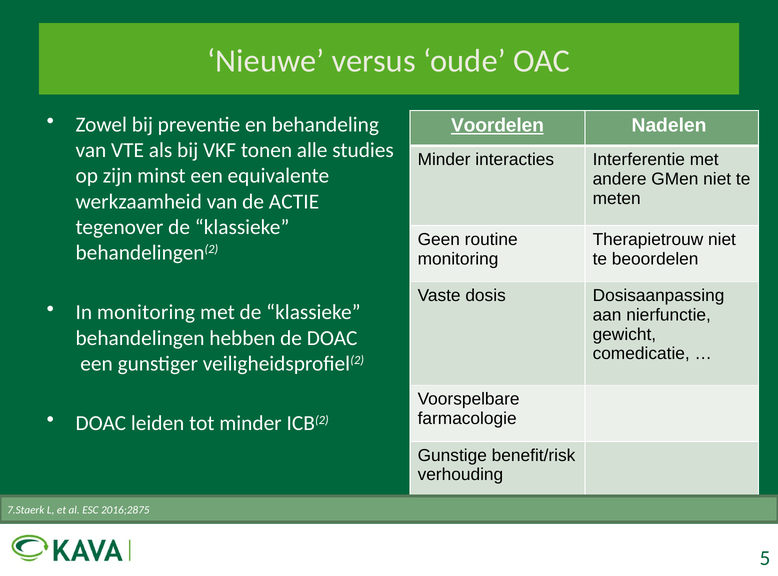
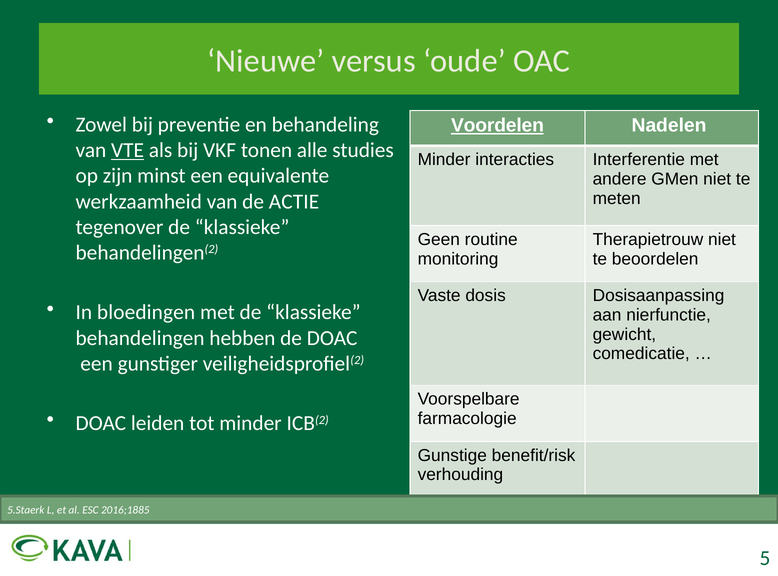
VTE underline: none -> present
In monitoring: monitoring -> bloedingen
7.Staerk: 7.Staerk -> 5.Staerk
2016;2875: 2016;2875 -> 2016;1885
